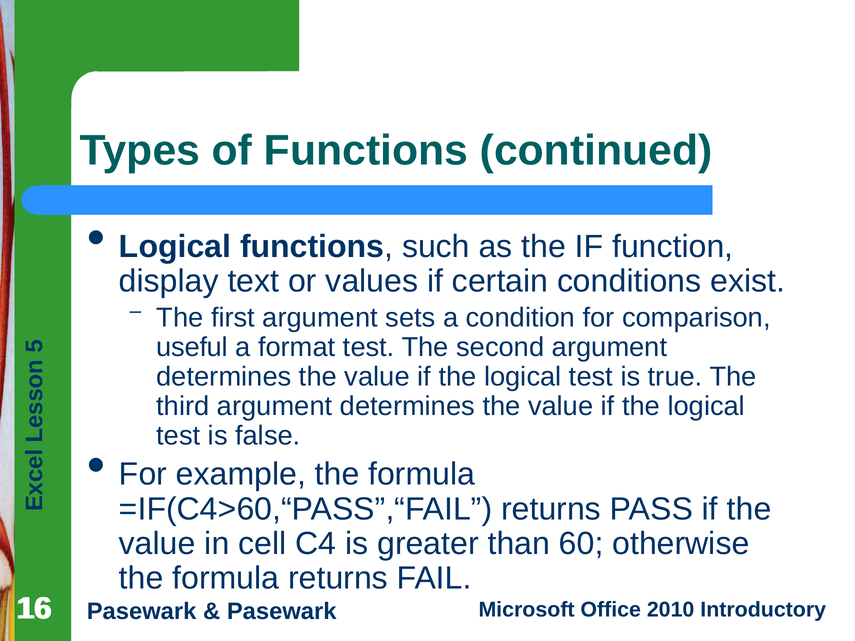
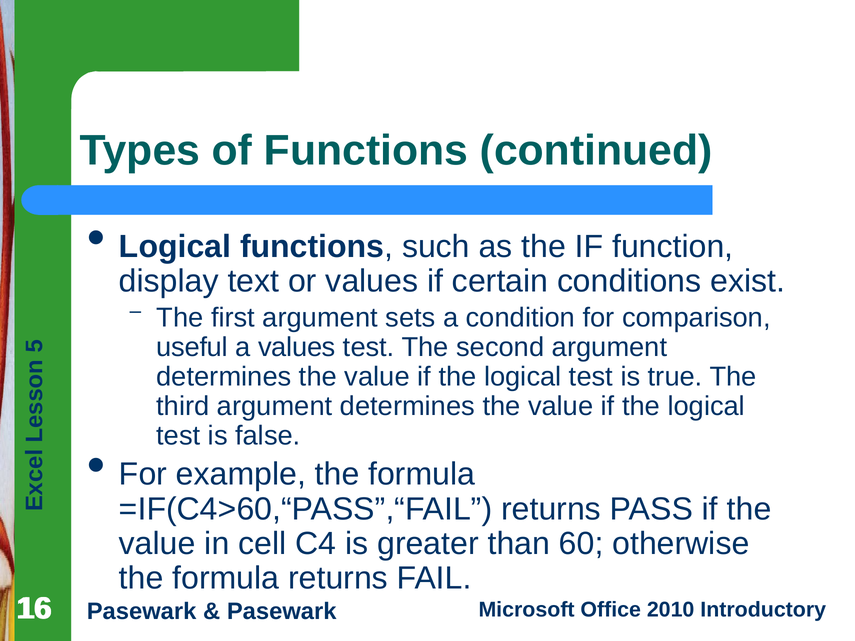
a format: format -> values
